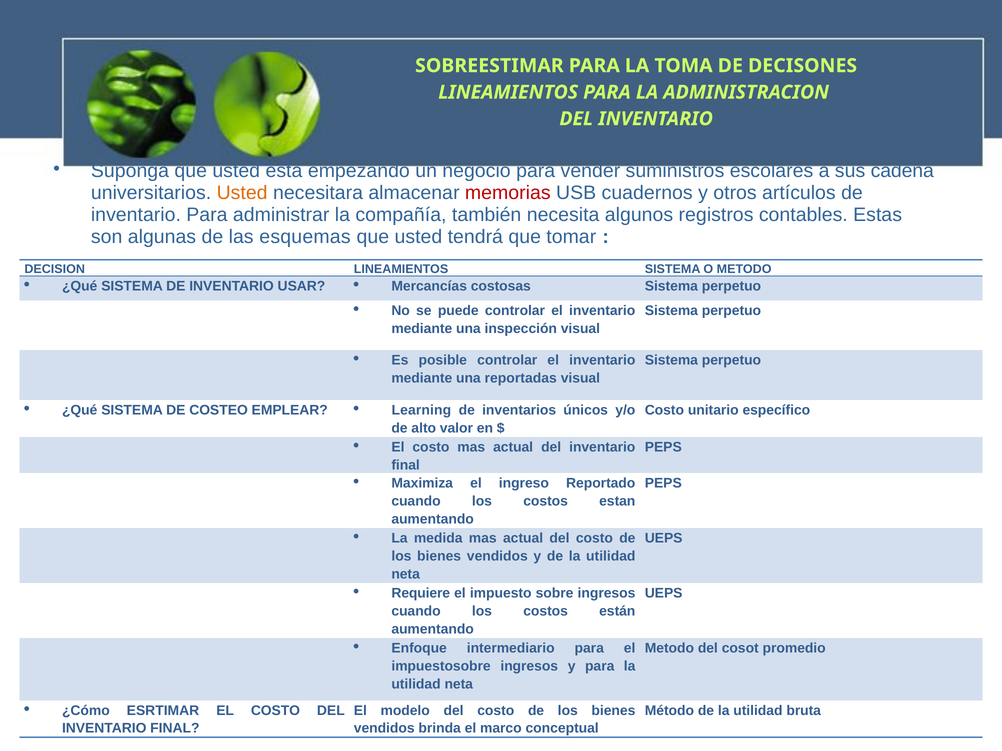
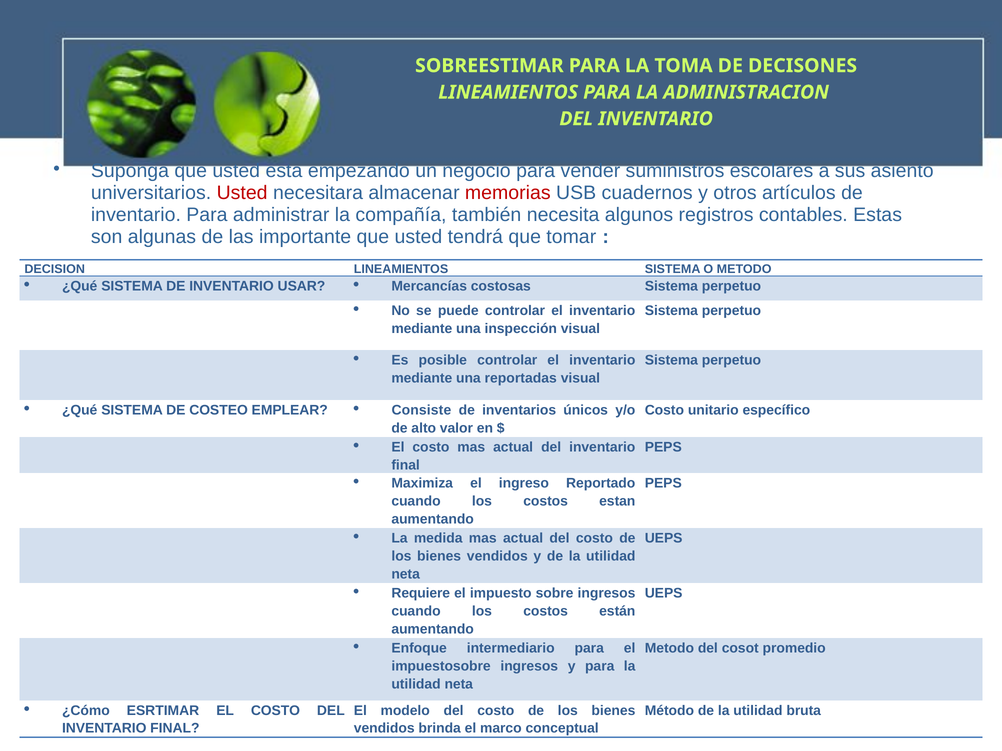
cadena: cadena -> asiento
Usted at (242, 193) colour: orange -> red
esquemas: esquemas -> importante
Learning: Learning -> Consiste
